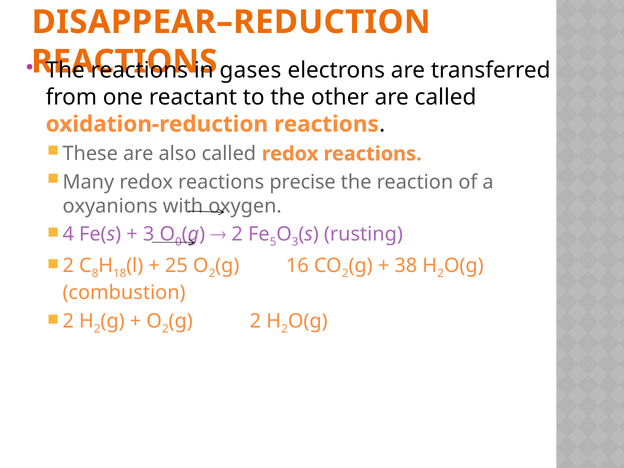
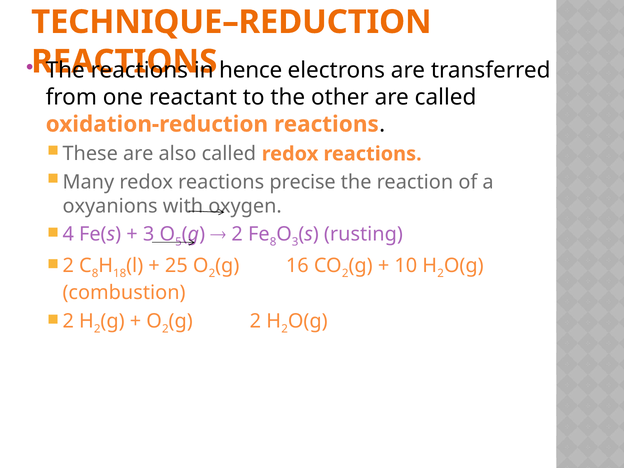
DISAPPEAR–REDUCTION: DISAPPEAR–REDUCTION -> TECHNIQUE–REDUCTION
gases: gases -> hence
0: 0 -> 5
5 at (273, 242): 5 -> 8
38: 38 -> 10
